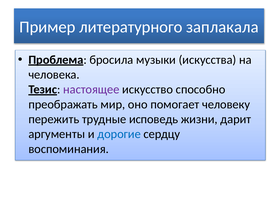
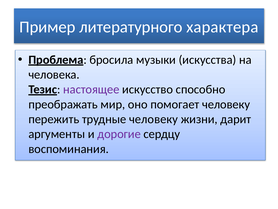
заплакала: заплакала -> характера
трудные исповедь: исповедь -> человеку
дорогие colour: blue -> purple
